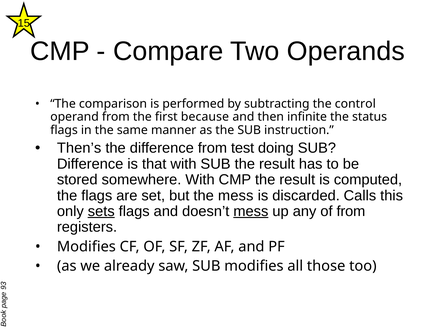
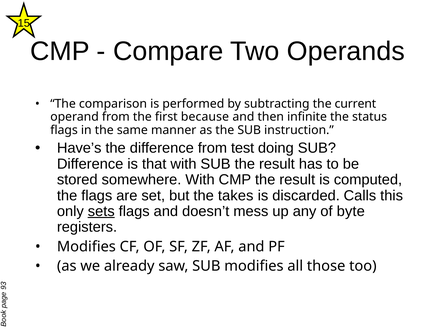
control: control -> current
Then’s: Then’s -> Have’s
the mess: mess -> takes
mess at (251, 211) underline: present -> none
of from: from -> byte
